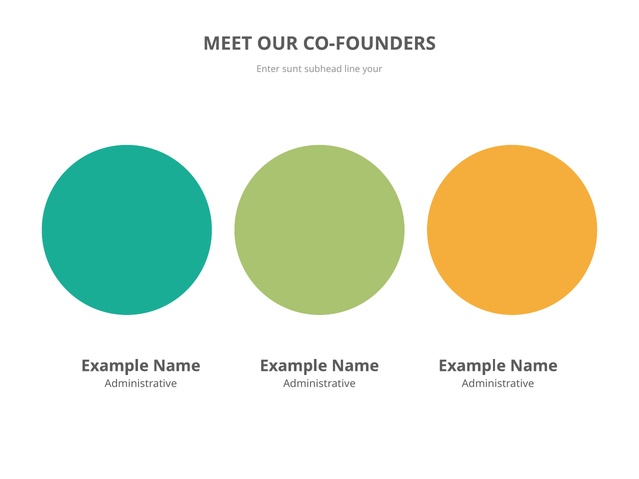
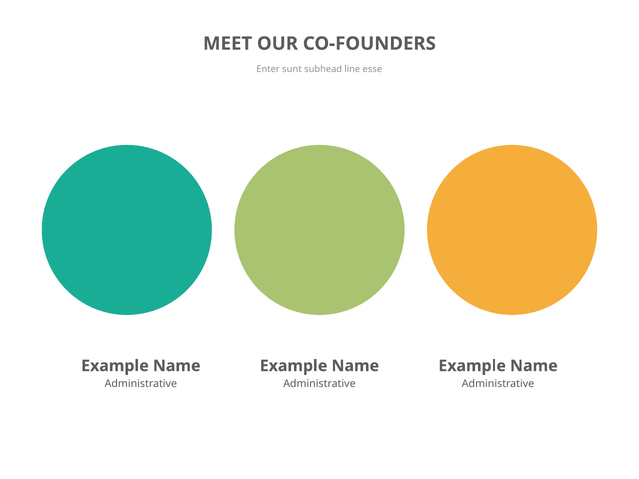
your: your -> esse
